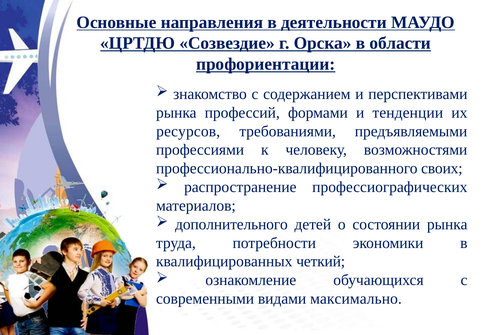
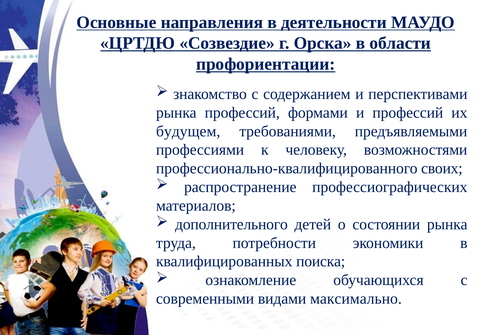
и тенденции: тенденции -> профессий
ресурсов: ресурсов -> будущем
четкий: четкий -> поиска
